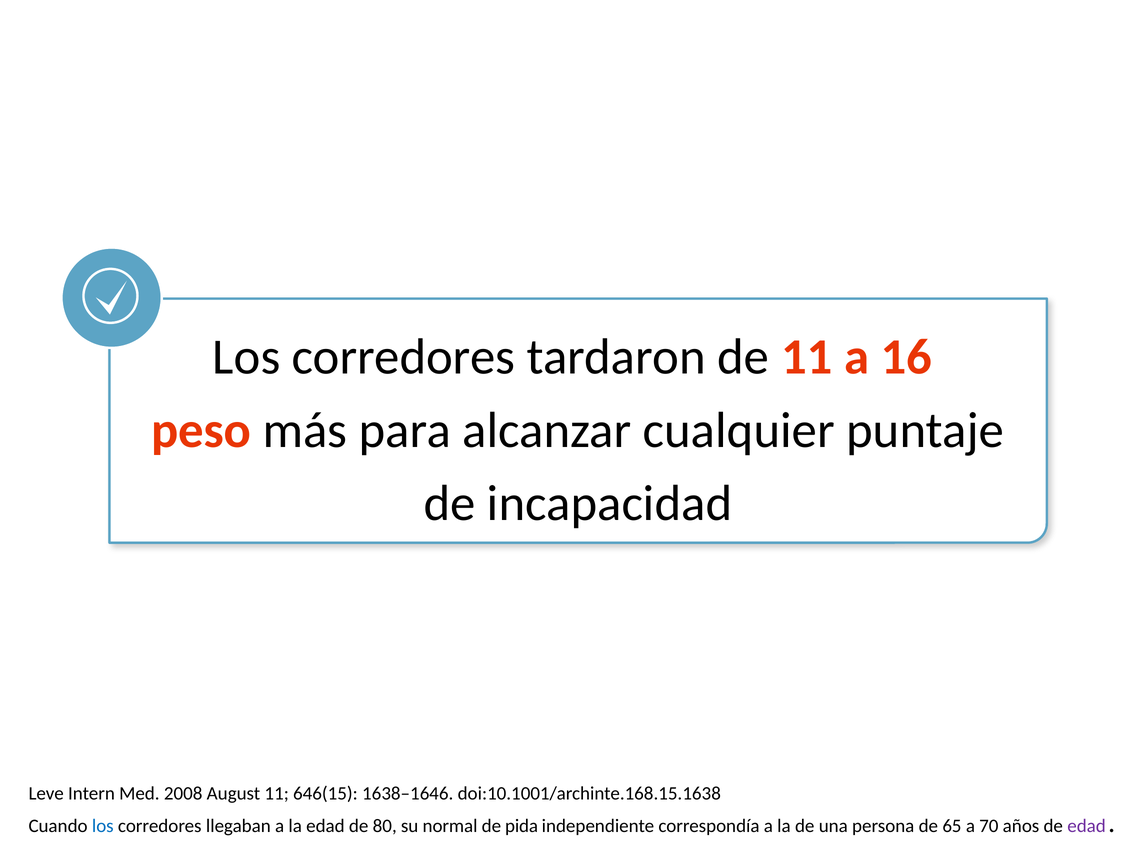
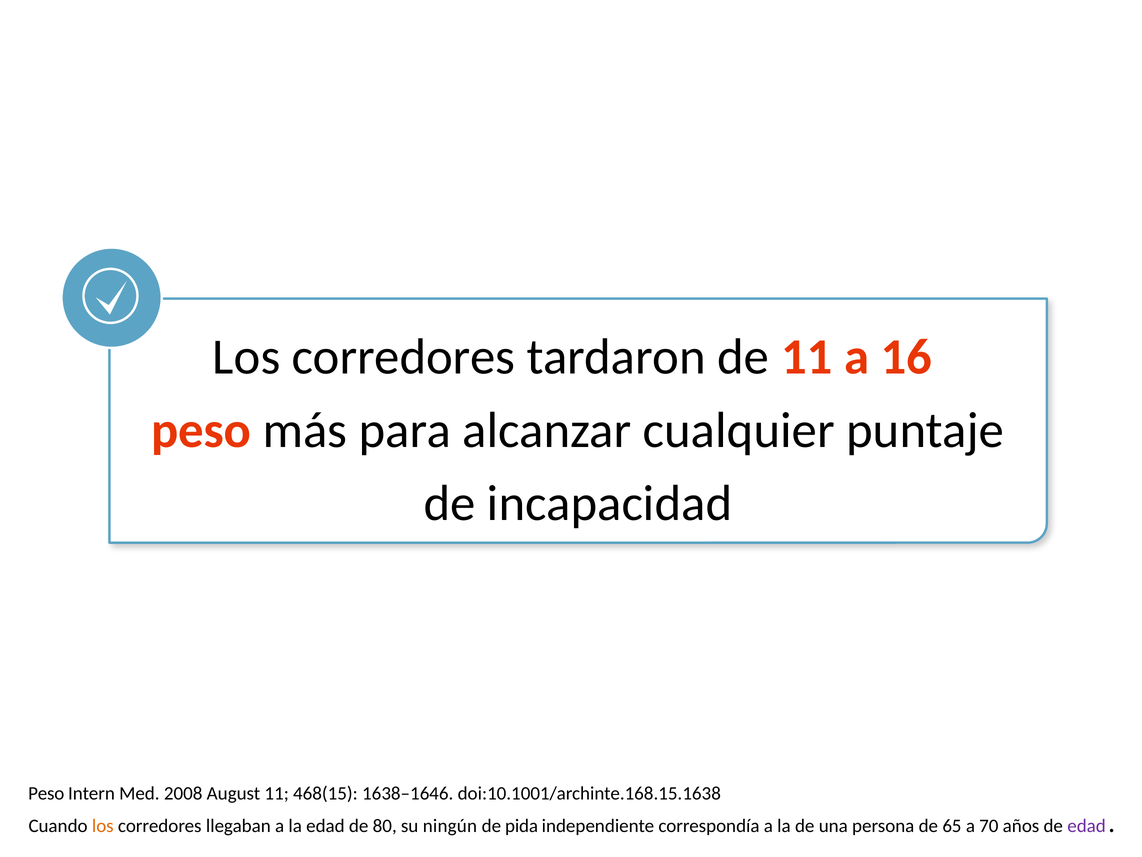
Leve at (46, 793): Leve -> Peso
646(15: 646(15 -> 468(15
los at (103, 825) colour: blue -> orange
normal: normal -> ningún
